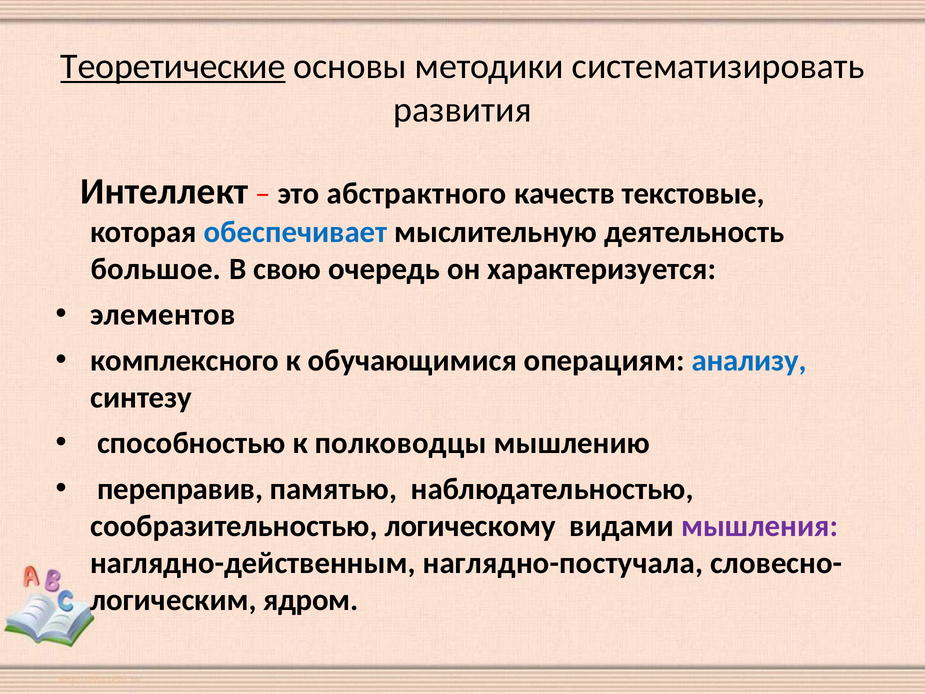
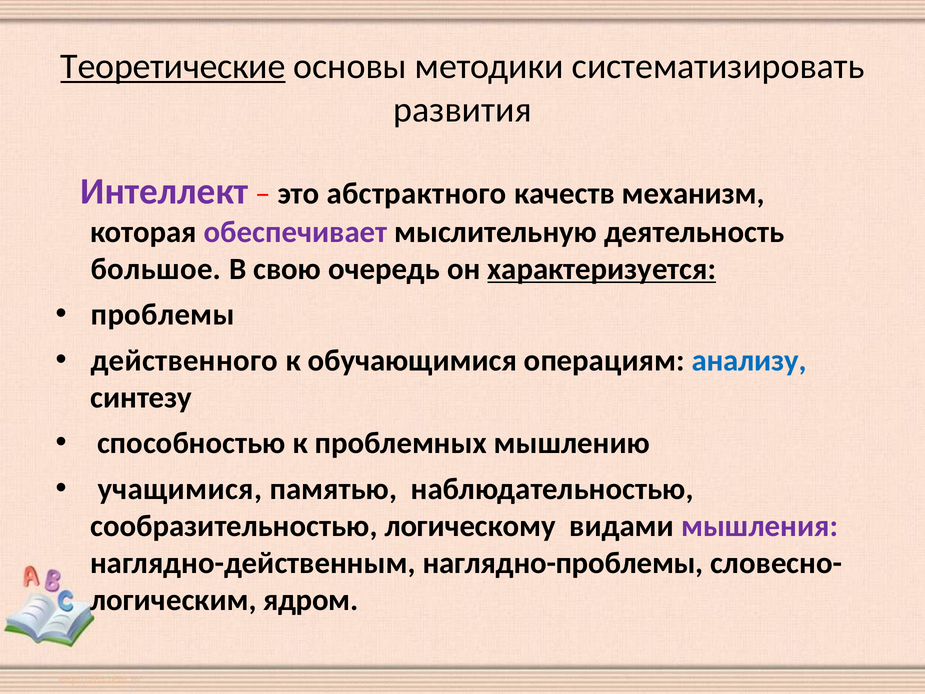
Интеллект colour: black -> purple
текстовые: текстовые -> механизм
обеспечивает colour: blue -> purple
характеризуется underline: none -> present
элементов: элементов -> проблемы
комплексного: комплексного -> действенного
полководцы: полководцы -> проблемных
переправив: переправив -> учащимися
наглядно-постучала: наглядно-постучала -> наглядно-проблемы
